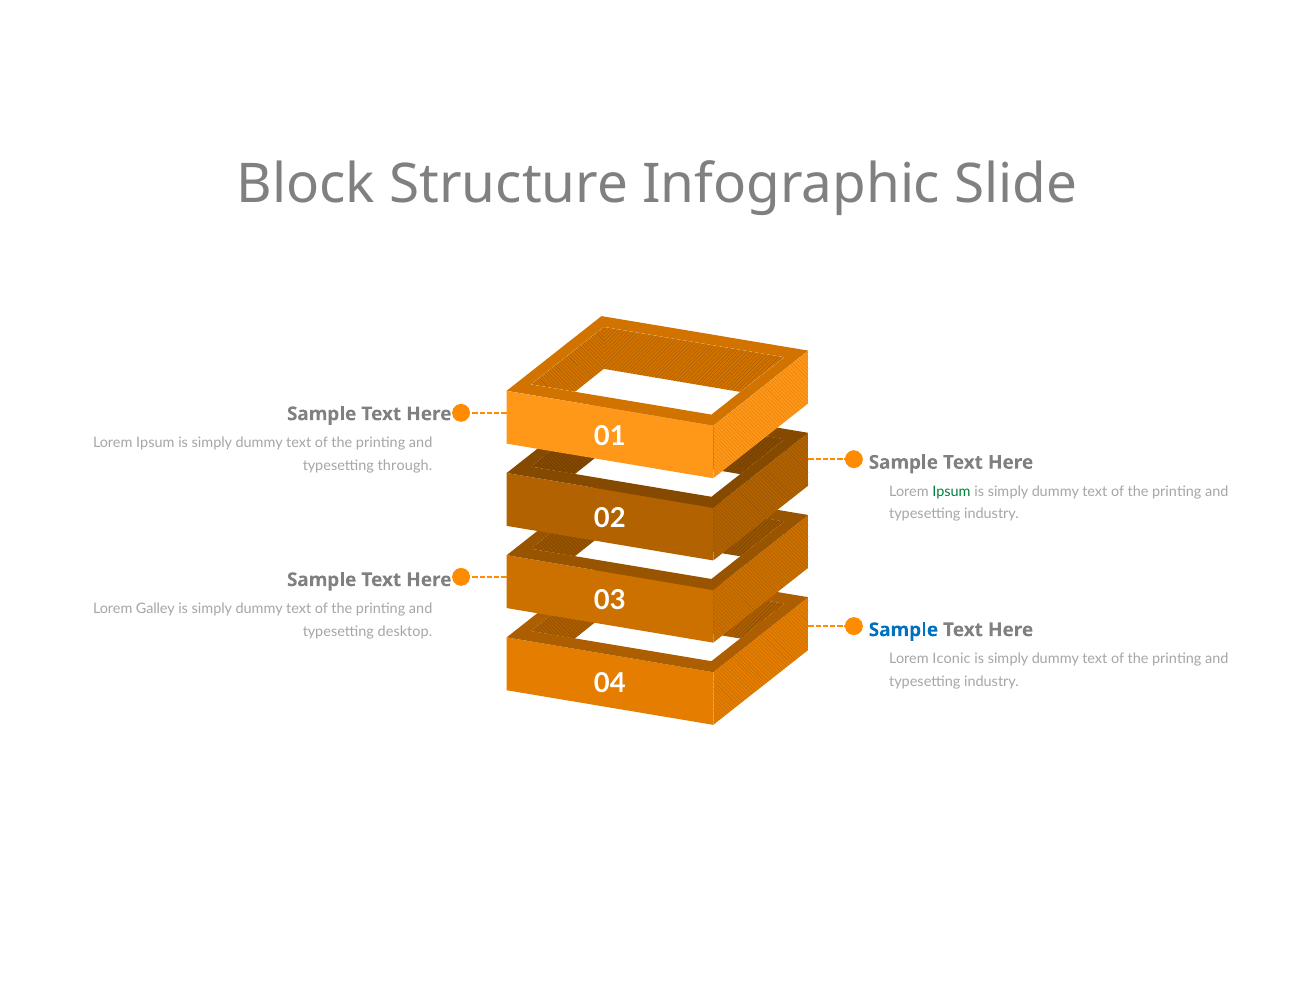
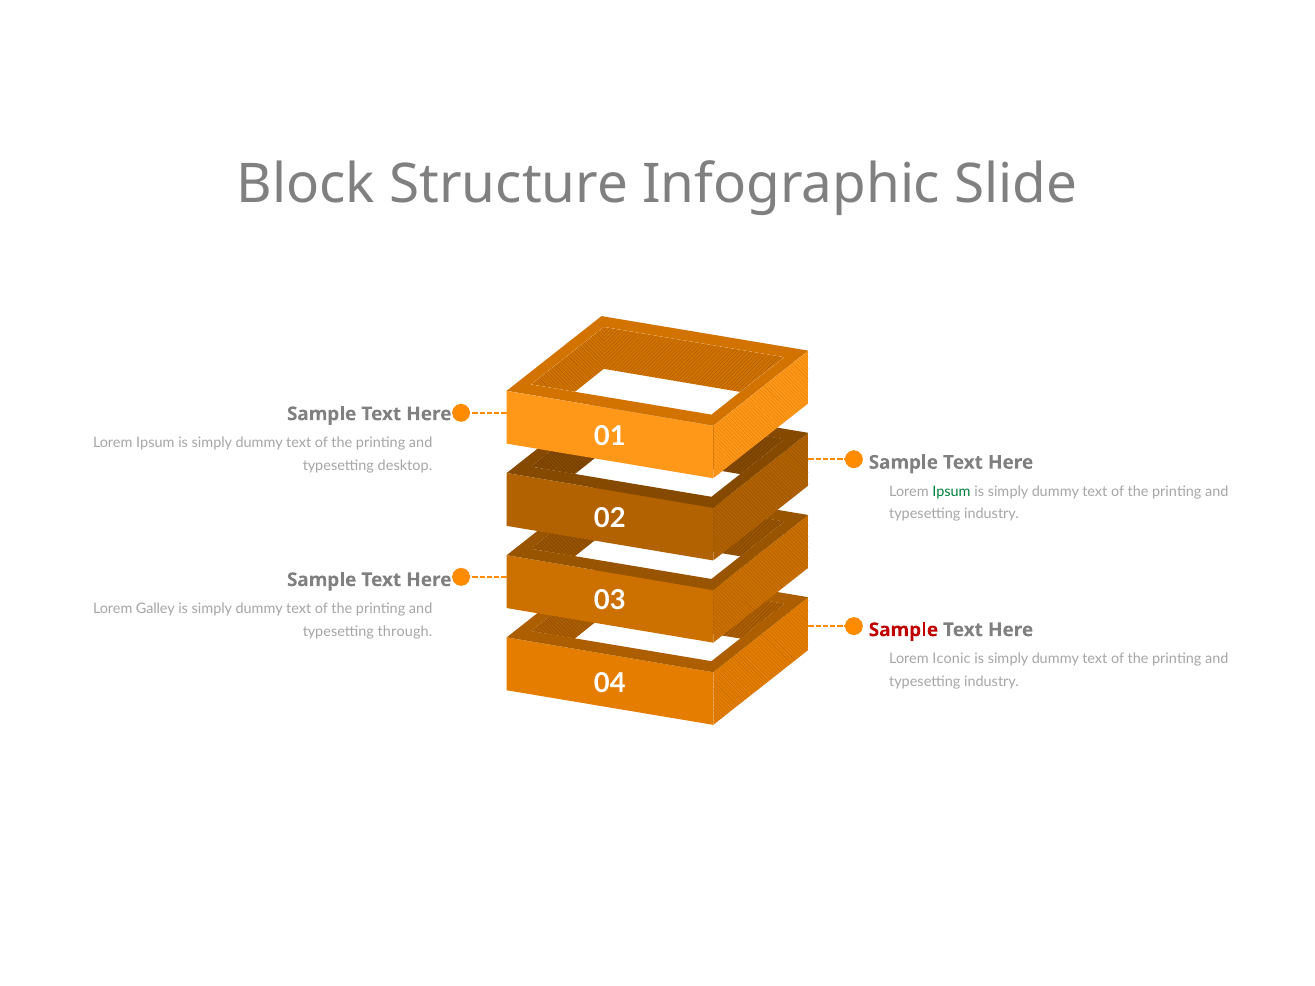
through: through -> desktop
desktop: desktop -> through
Sample at (903, 630) colour: blue -> red
